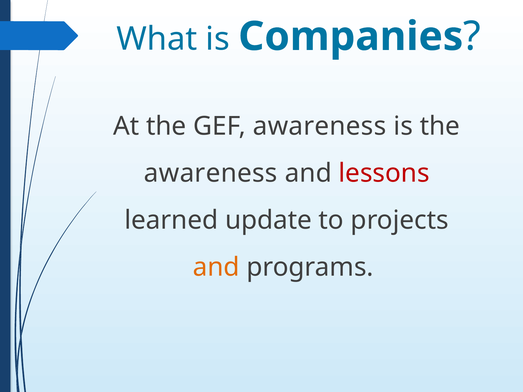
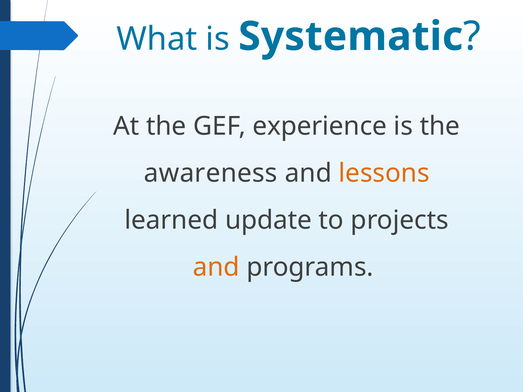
Companies: Companies -> Systematic
GEF awareness: awareness -> experience
lessons colour: red -> orange
